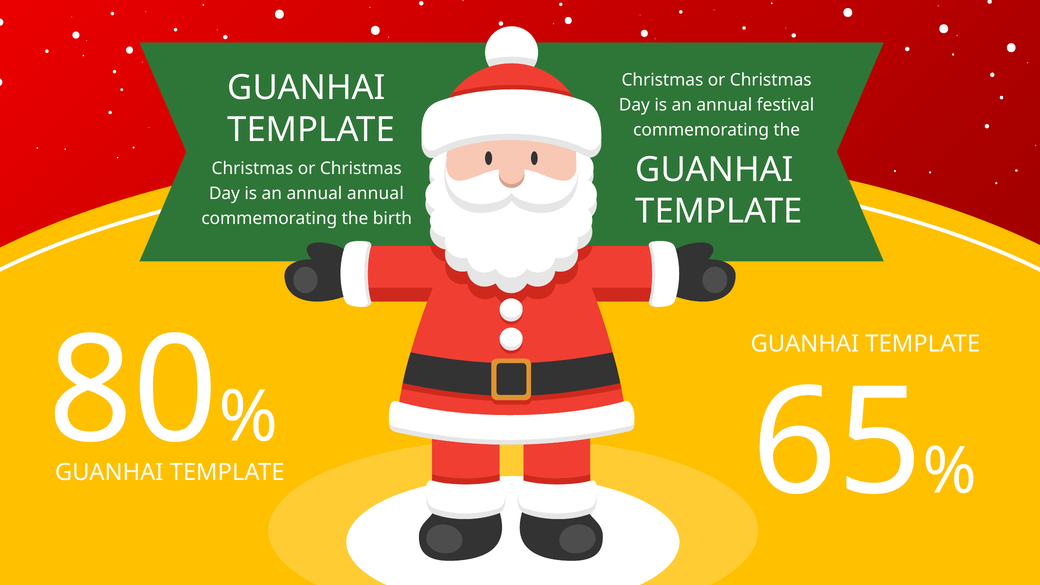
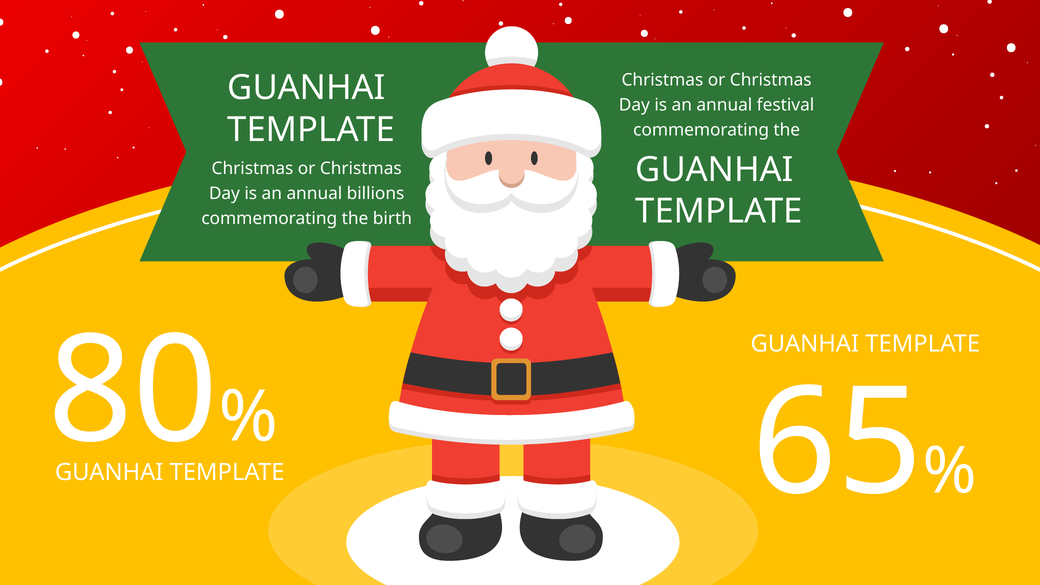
annual annual: annual -> billions
